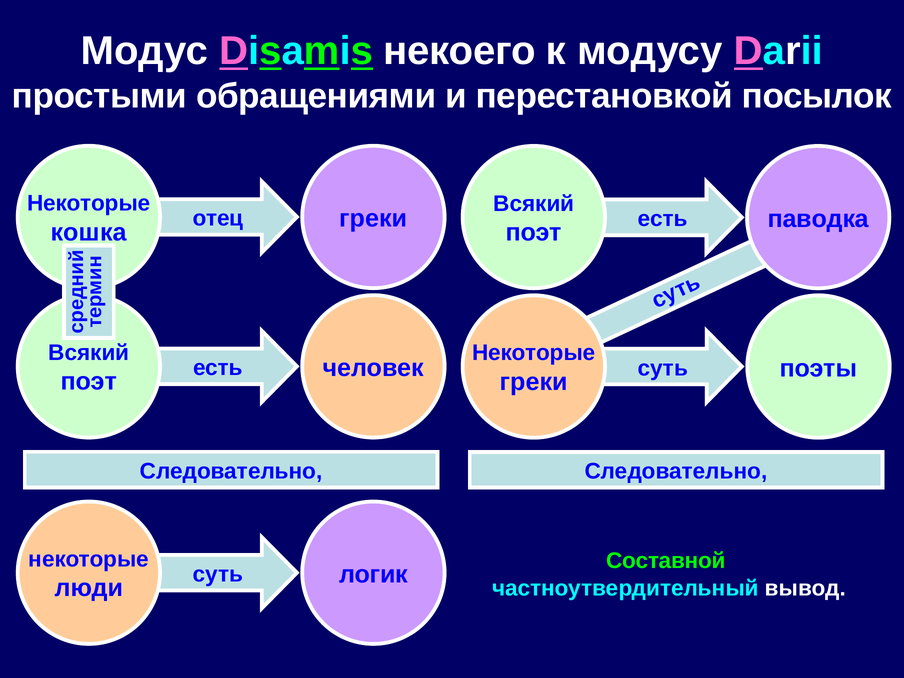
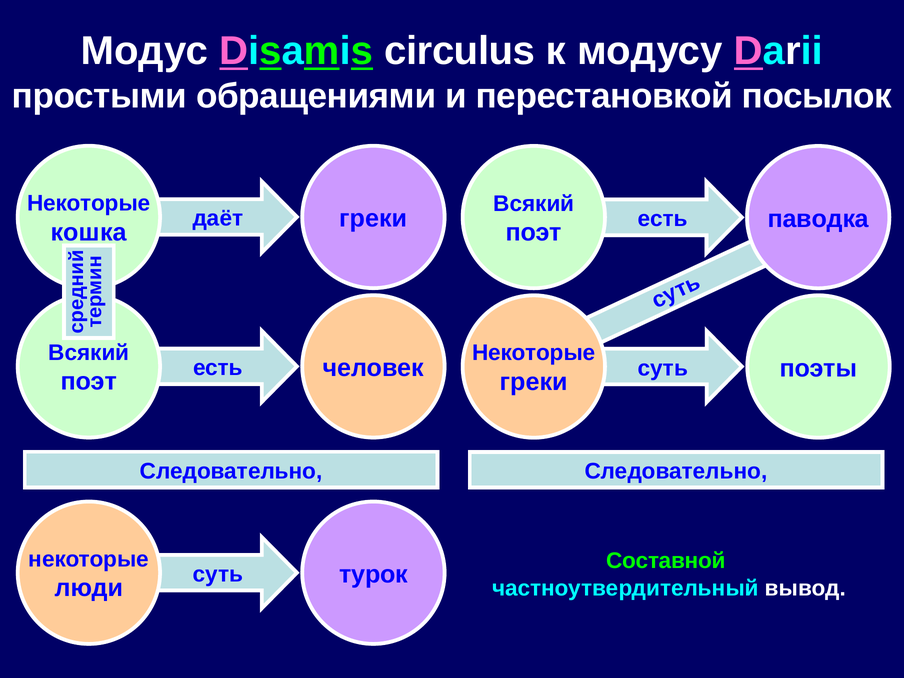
некоего: некоего -> circulus
отец: отец -> даёт
логик: логик -> турок
